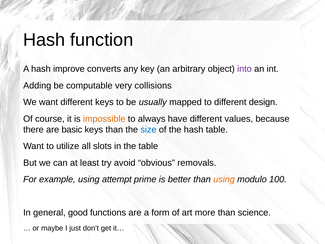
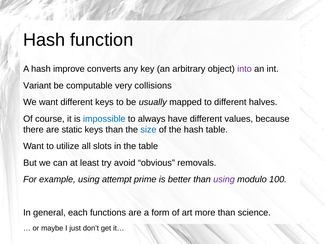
Adding: Adding -> Variant
design: design -> halves
impossible colour: orange -> blue
basic: basic -> static
using at (224, 179) colour: orange -> purple
good: good -> each
